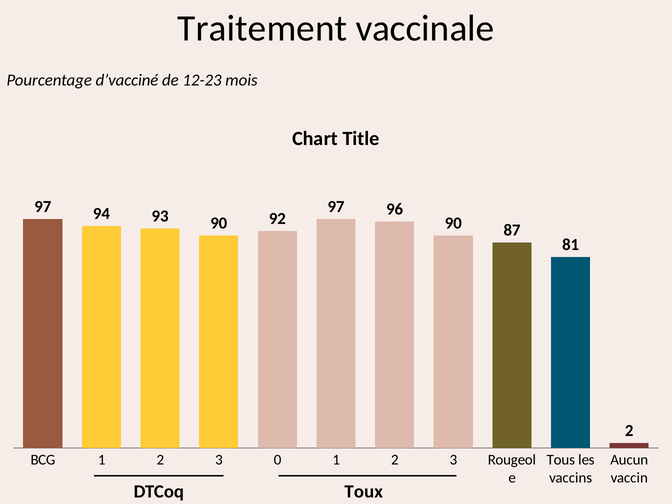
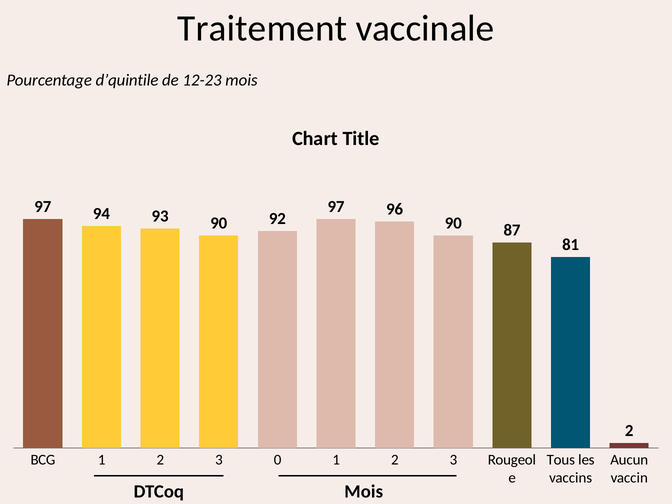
d’vacciné: d’vacciné -> d’quintile
DTCoq Toux: Toux -> Mois
